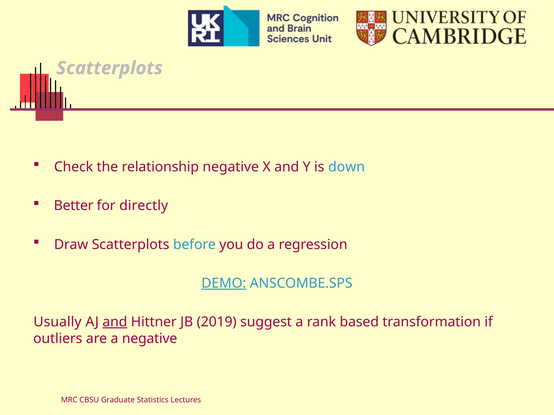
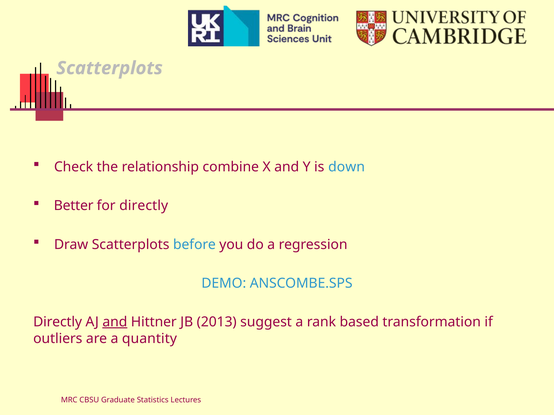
relationship negative: negative -> combine
DEMO underline: present -> none
Usually at (57, 322): Usually -> Directly
2019: 2019 -> 2013
a negative: negative -> quantity
